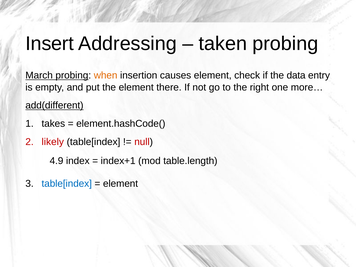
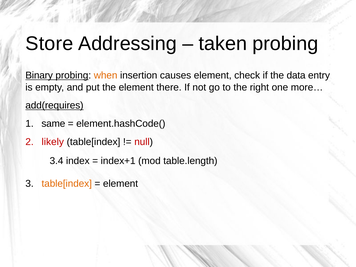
Insert: Insert -> Store
March: March -> Binary
add(different: add(different -> add(requires
takes: takes -> same
4.9: 4.9 -> 3.4
table[index at (67, 184) colour: blue -> orange
